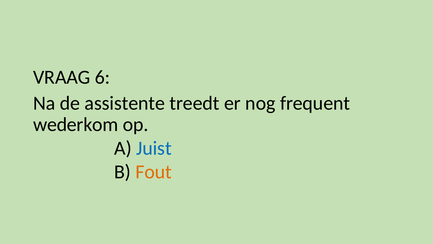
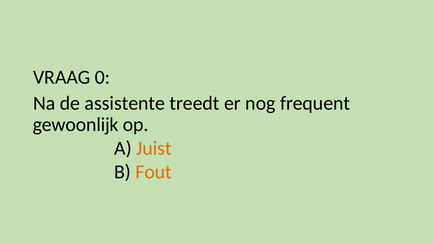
6: 6 -> 0
wederkom: wederkom -> gewoonlijk
Juist colour: blue -> orange
